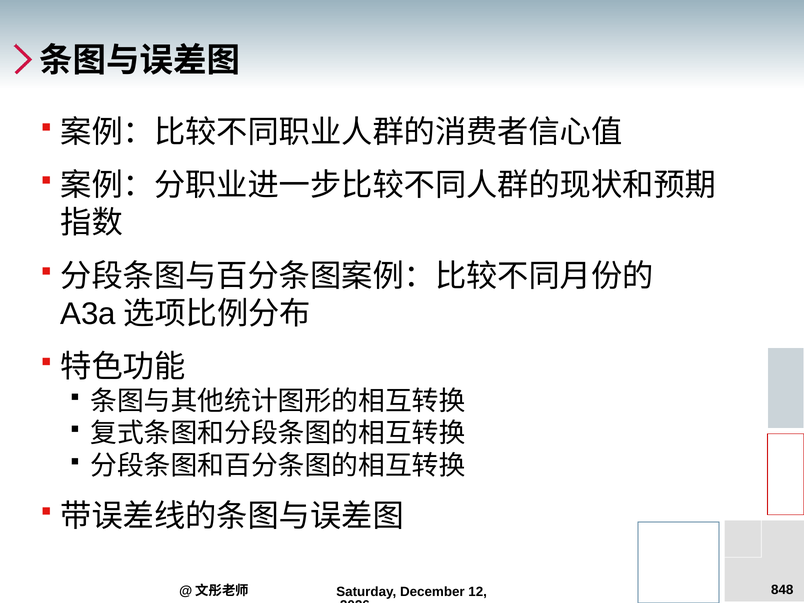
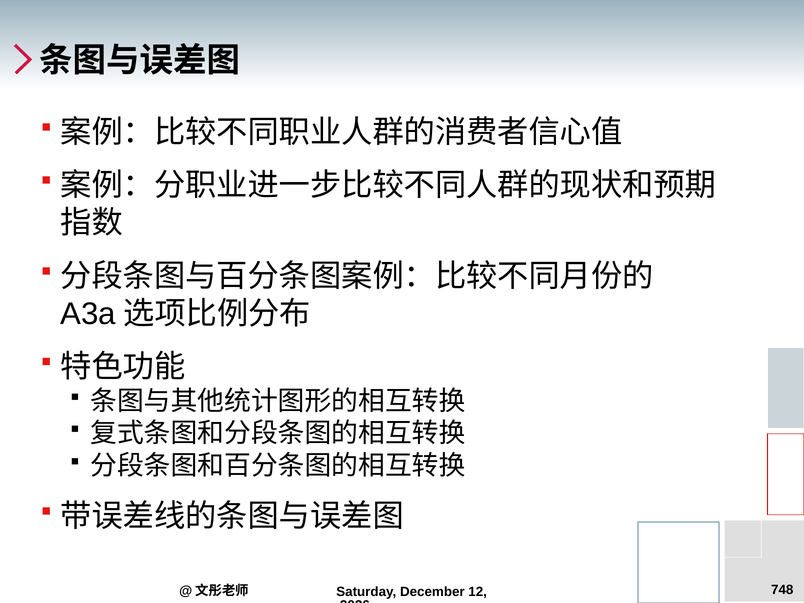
848: 848 -> 748
